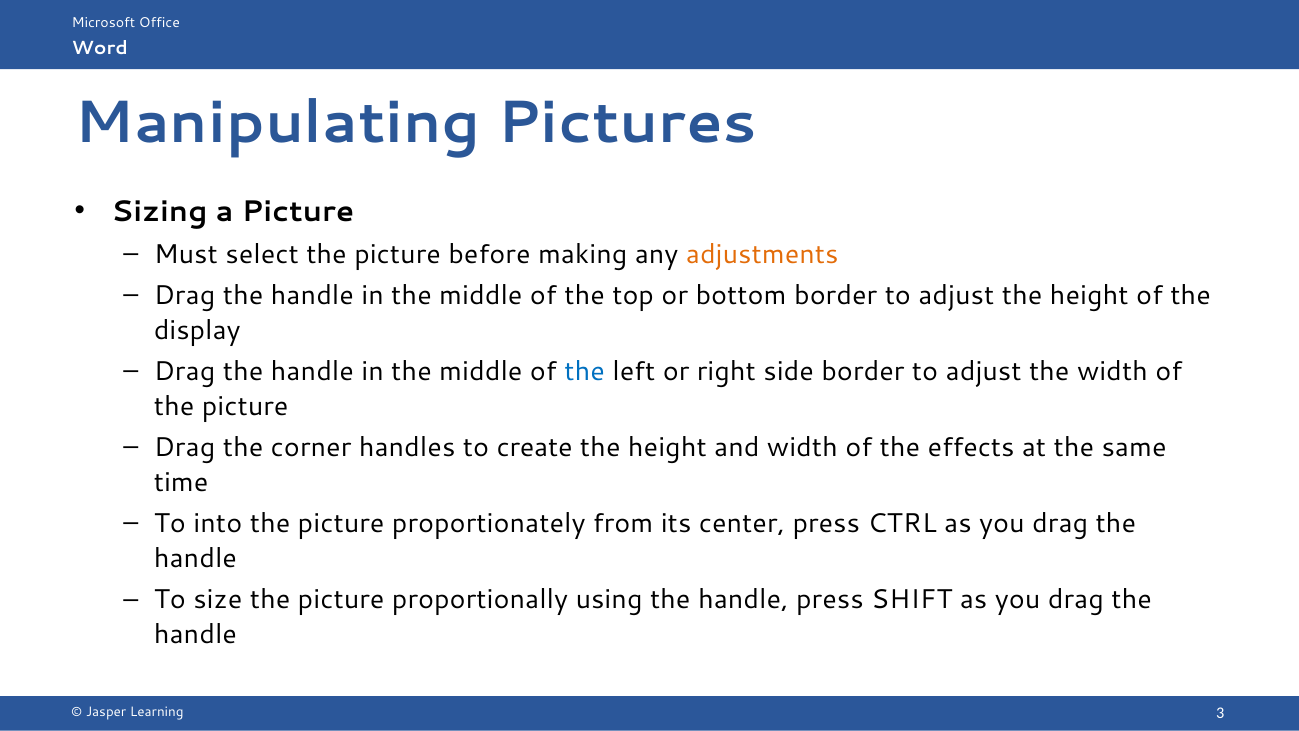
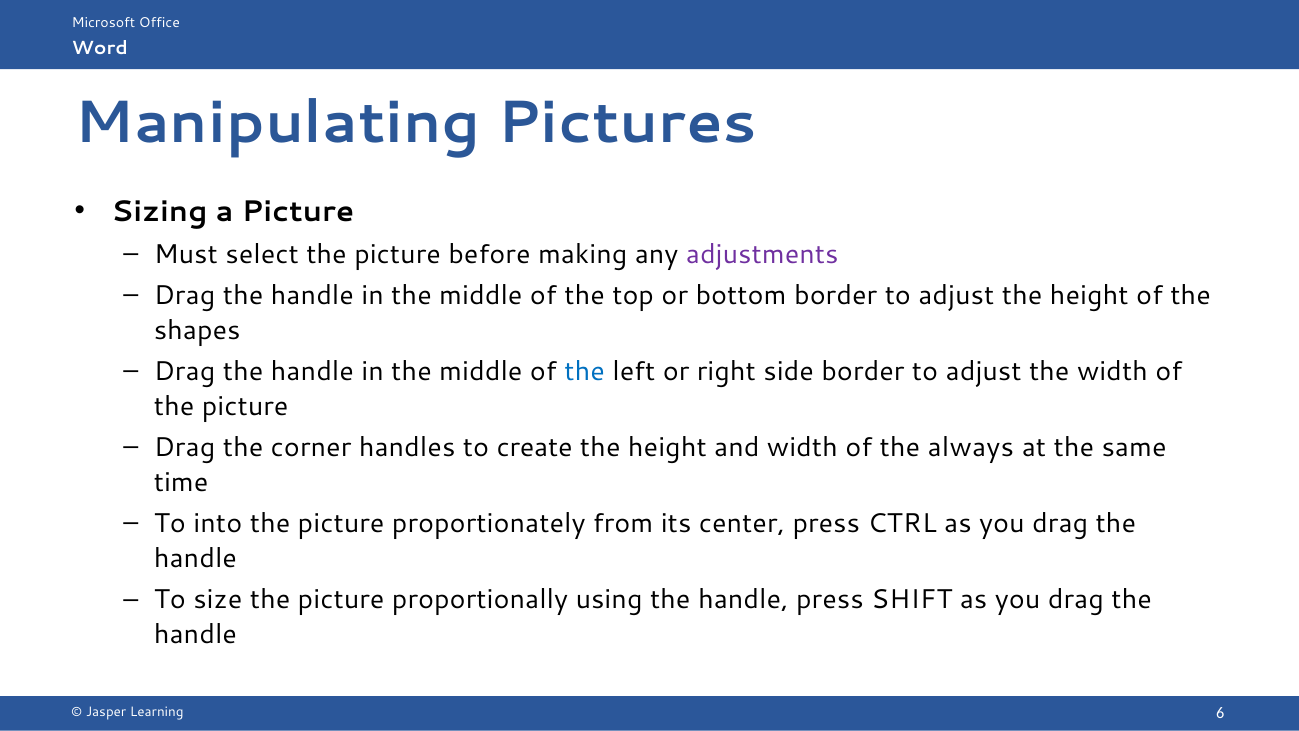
adjustments colour: orange -> purple
display: display -> shapes
effects: effects -> always
3: 3 -> 6
